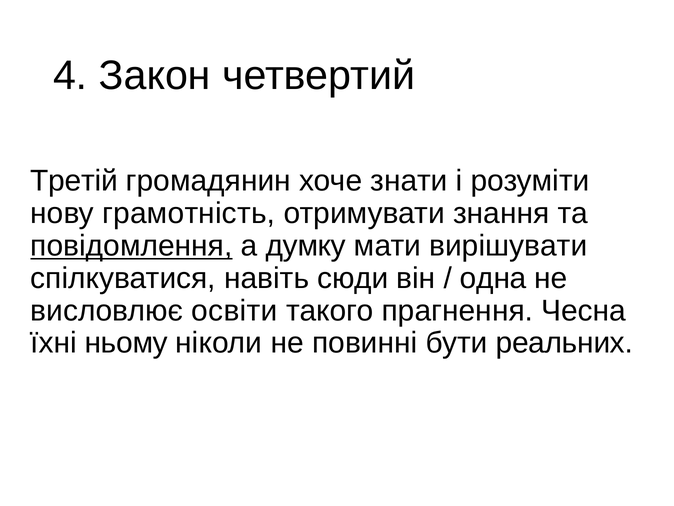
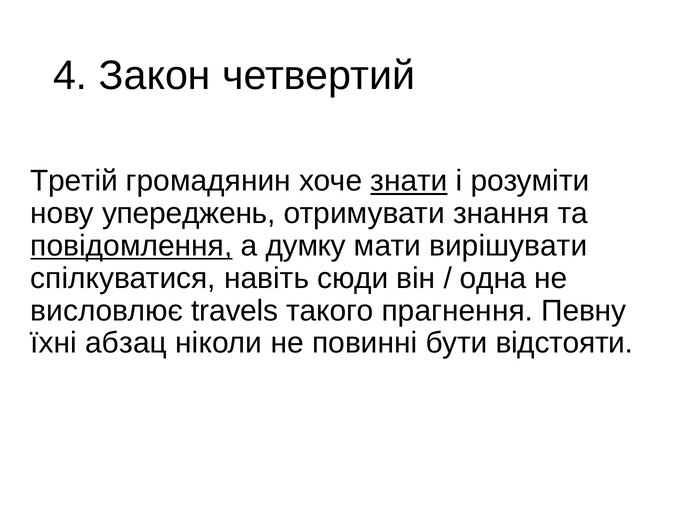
знати underline: none -> present
грамотність: грамотність -> упереджень
освіти: освіти -> travels
Чесна: Чесна -> Певну
ньому: ньому -> абзац
реальних: реальних -> відстояти
